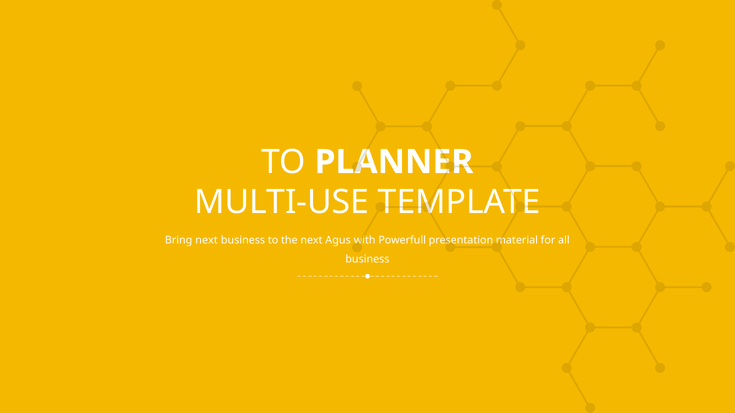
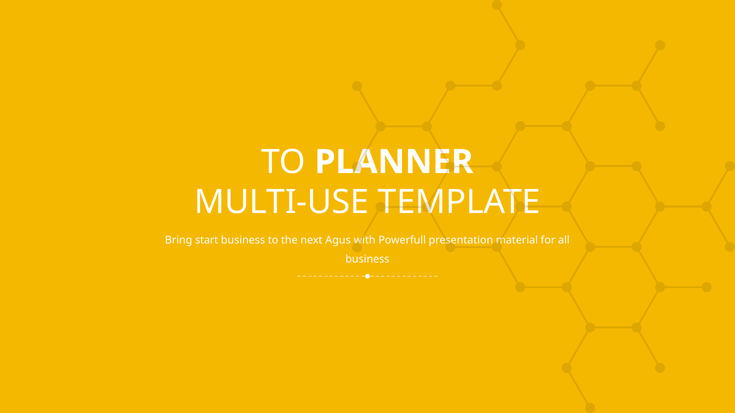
Bring next: next -> start
